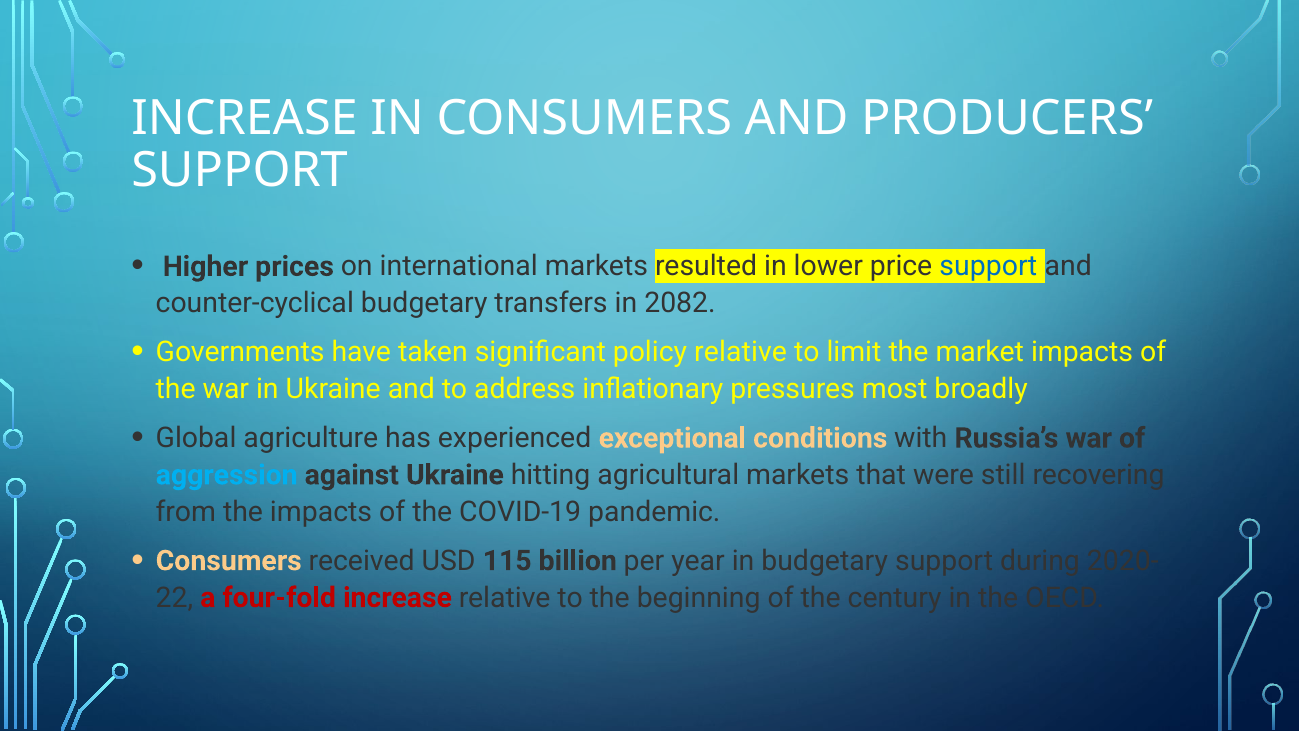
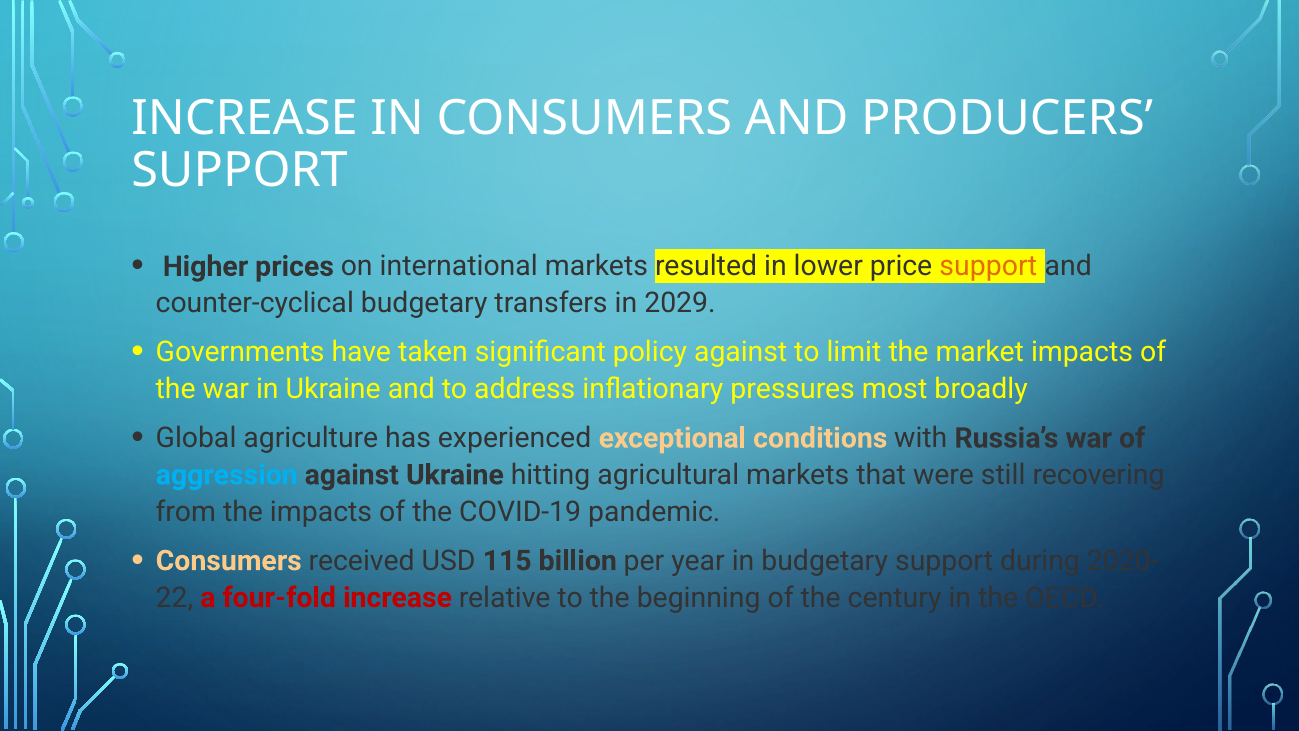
support at (988, 266) colour: blue -> orange
2082: 2082 -> 2029
policy relative: relative -> against
